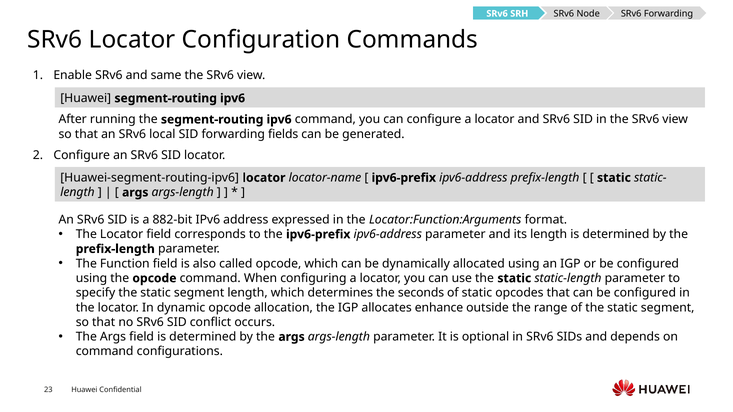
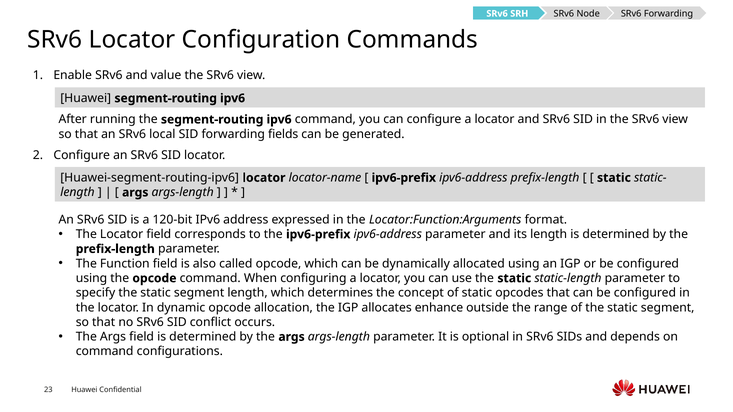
same: same -> value
882-bit: 882-bit -> 120-bit
seconds: seconds -> concept
